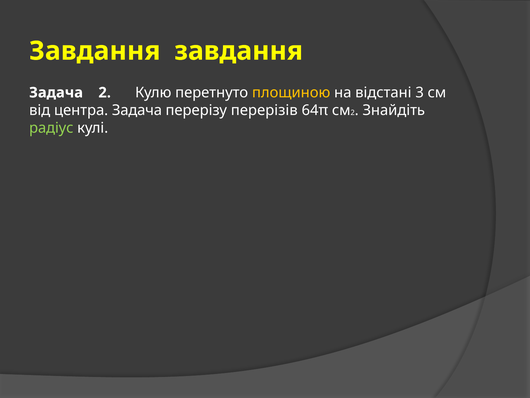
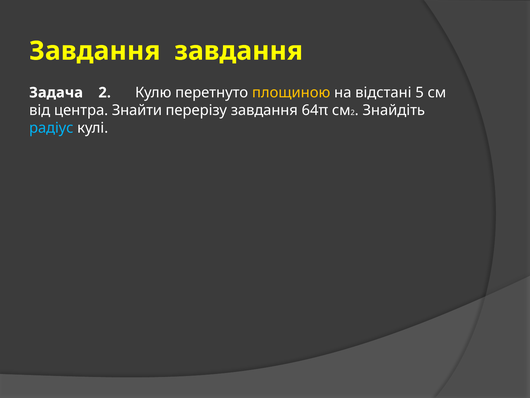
3: 3 -> 5
центра Задача: Задача -> Знайти
перерізу перерізів: перерізів -> завдання
радіус colour: light green -> light blue
